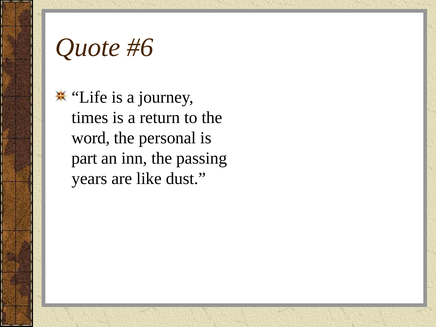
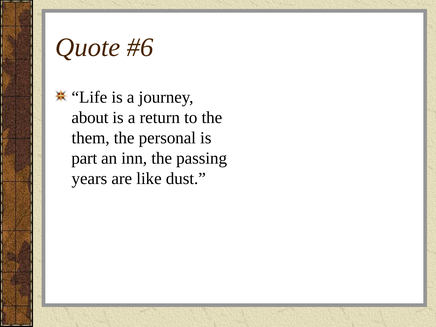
times: times -> about
word: word -> them
